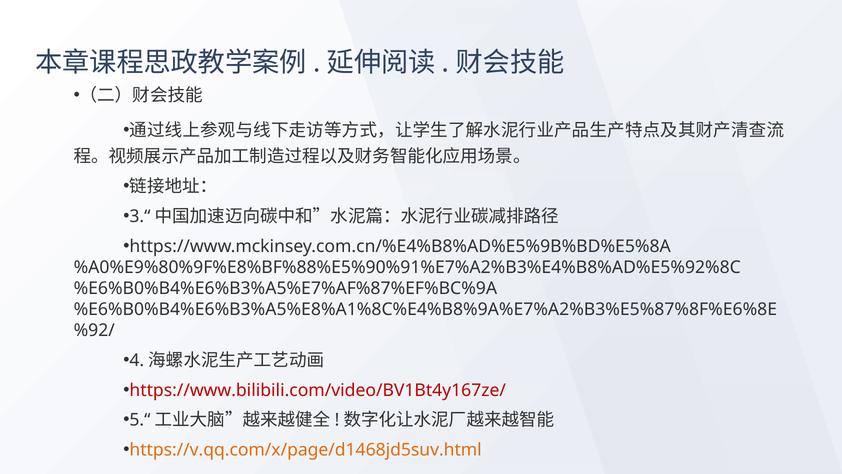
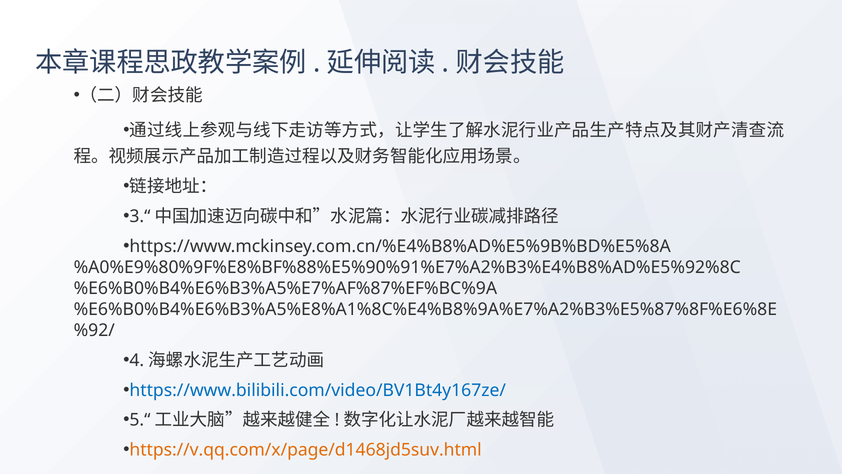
https://www.bilibili.com/video/BV1Bt4y167ze/ colour: red -> blue
